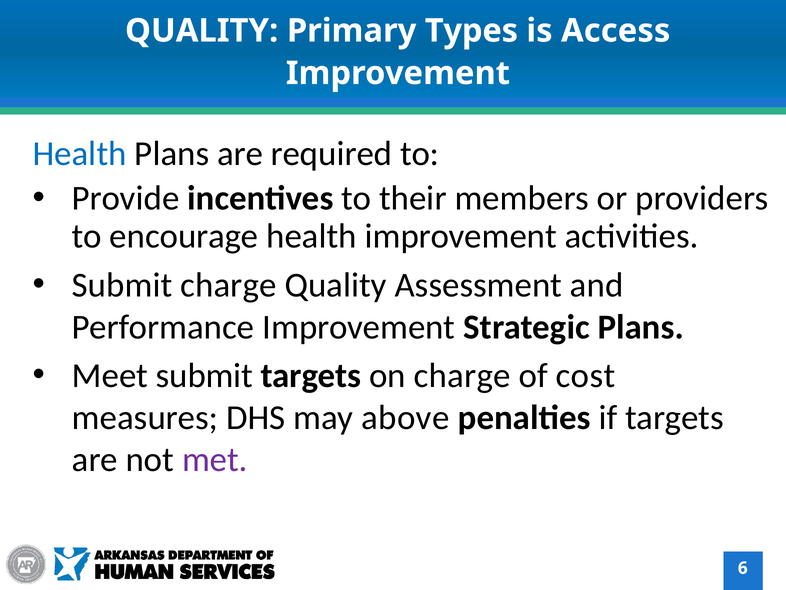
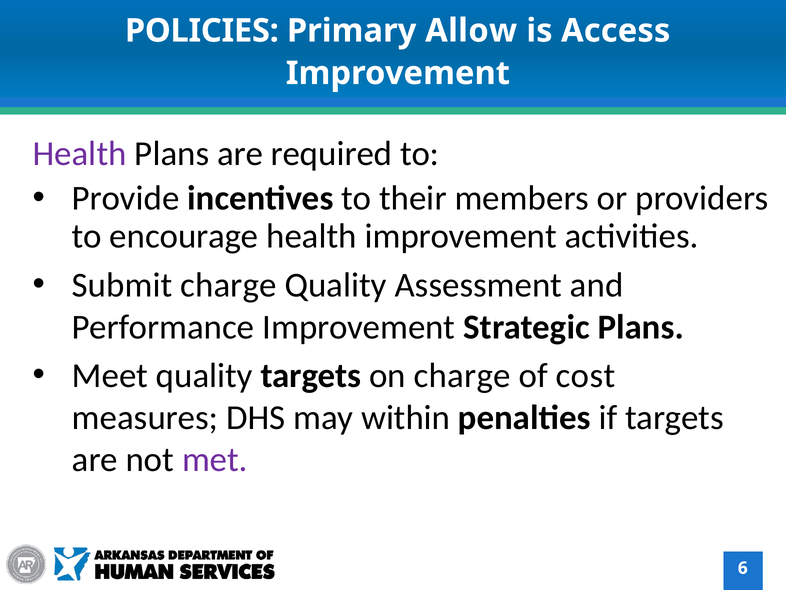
QUALITY at (202, 31): QUALITY -> POLICIES
Types: Types -> Allow
Health at (80, 154) colour: blue -> purple
Meet submit: submit -> quality
above: above -> within
